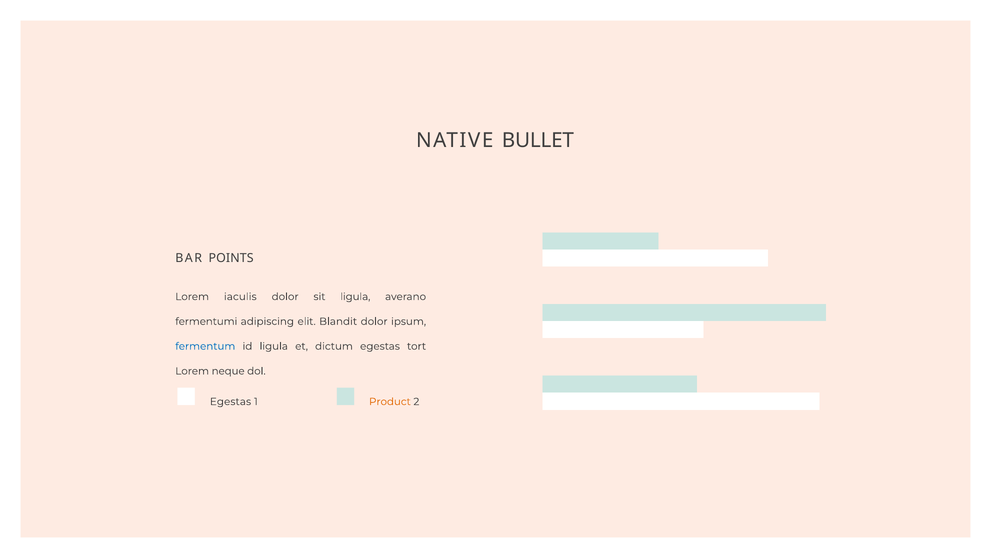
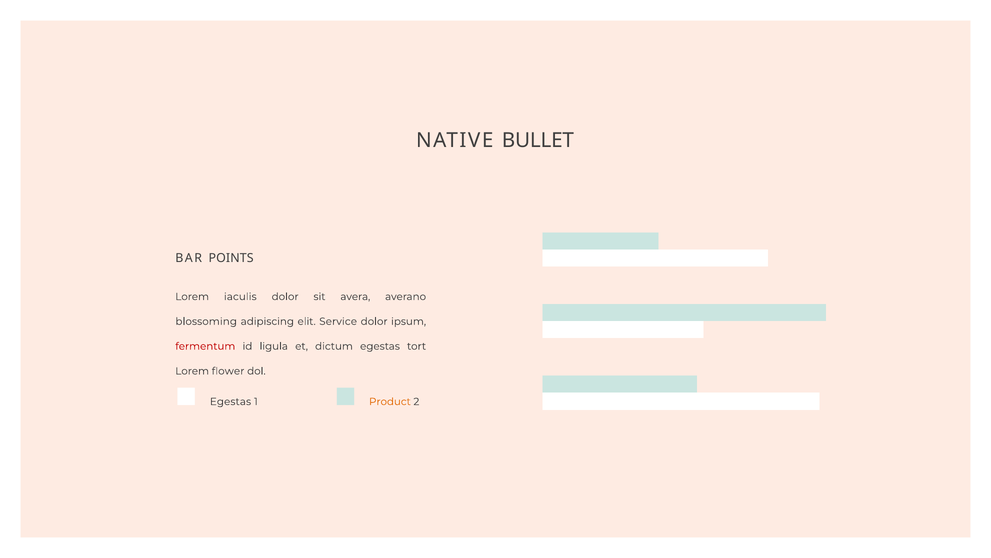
sit ligula: ligula -> avera
fermentumi: fermentumi -> blossoming
Blandit: Blandit -> Service
fermentum colour: blue -> red
neque: neque -> flower
